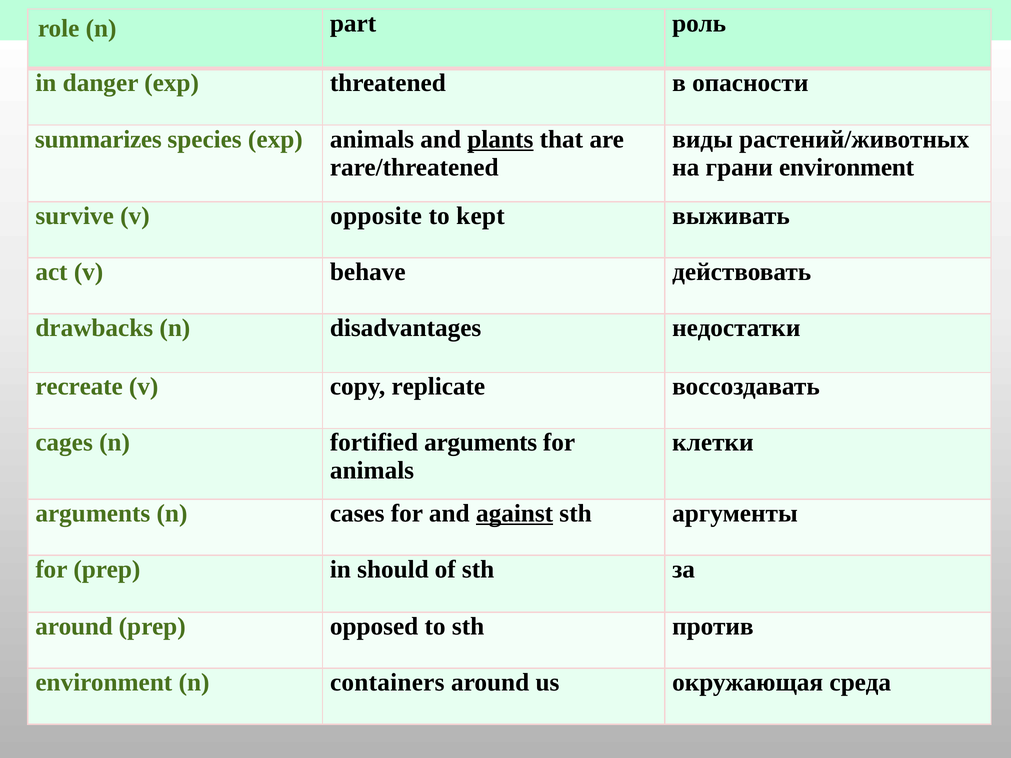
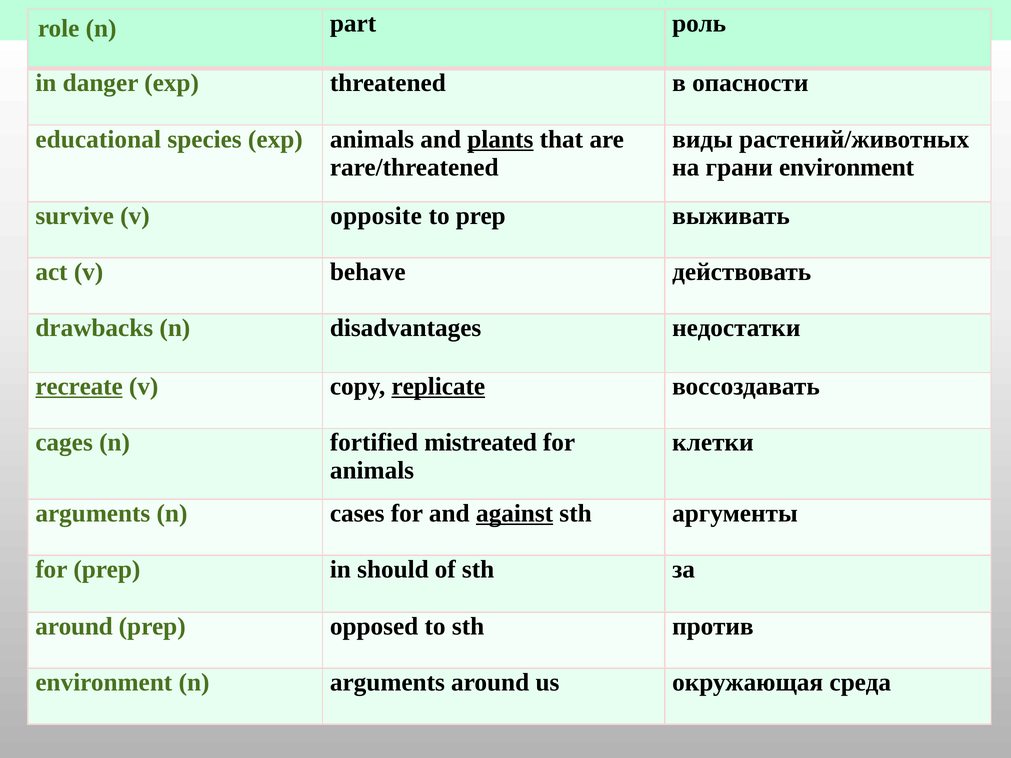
summarizes: summarizes -> educational
to kept: kept -> prep
recreate underline: none -> present
replicate underline: none -> present
fortified arguments: arguments -> mistreated
n containers: containers -> arguments
